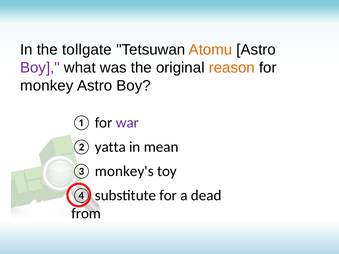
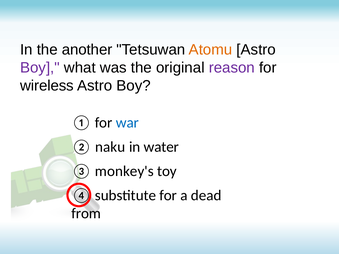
tollgate: tollgate -> another
reason colour: orange -> purple
monkey: monkey -> wireless
war colour: purple -> blue
yatta: yatta -> naku
mean: mean -> water
